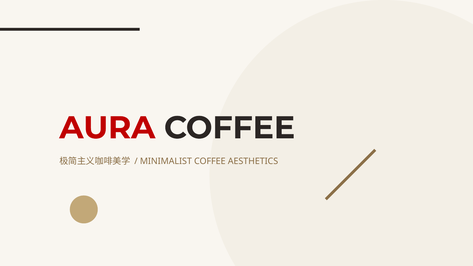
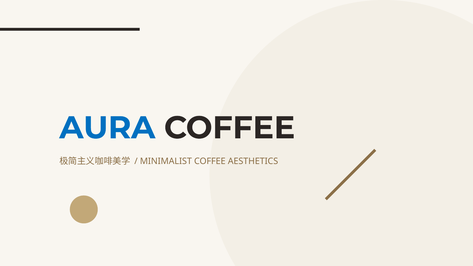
AURA colour: red -> blue
